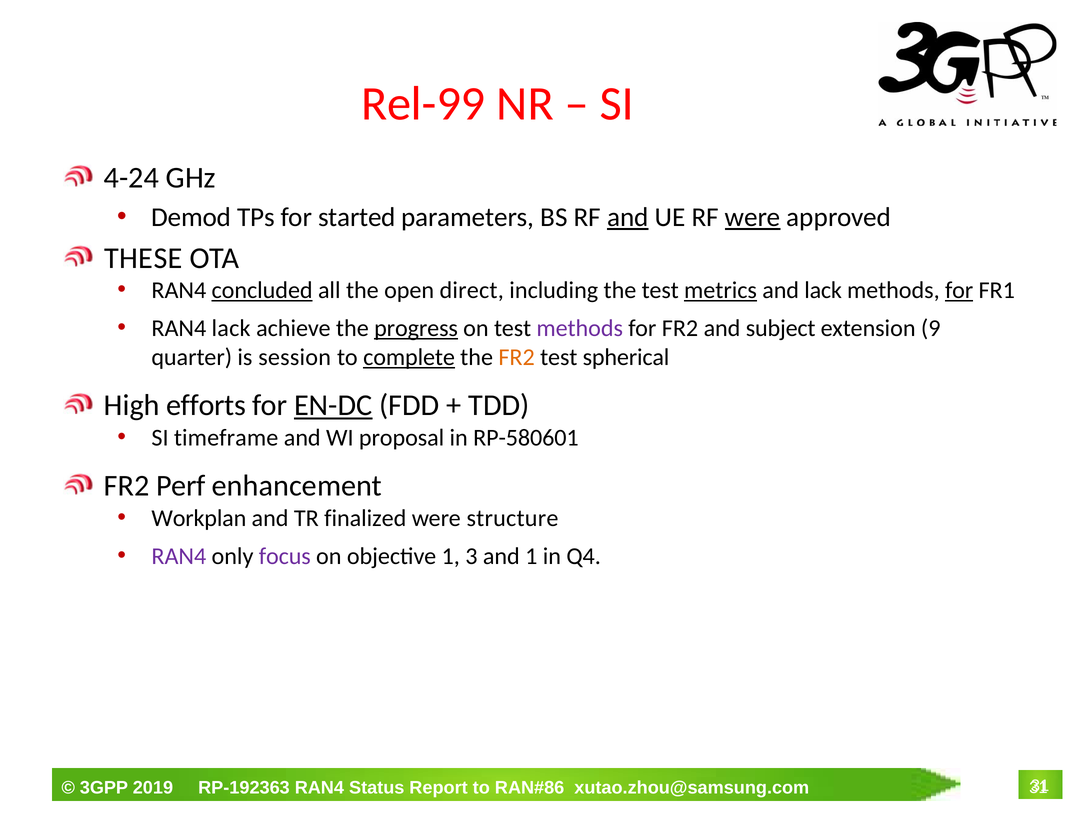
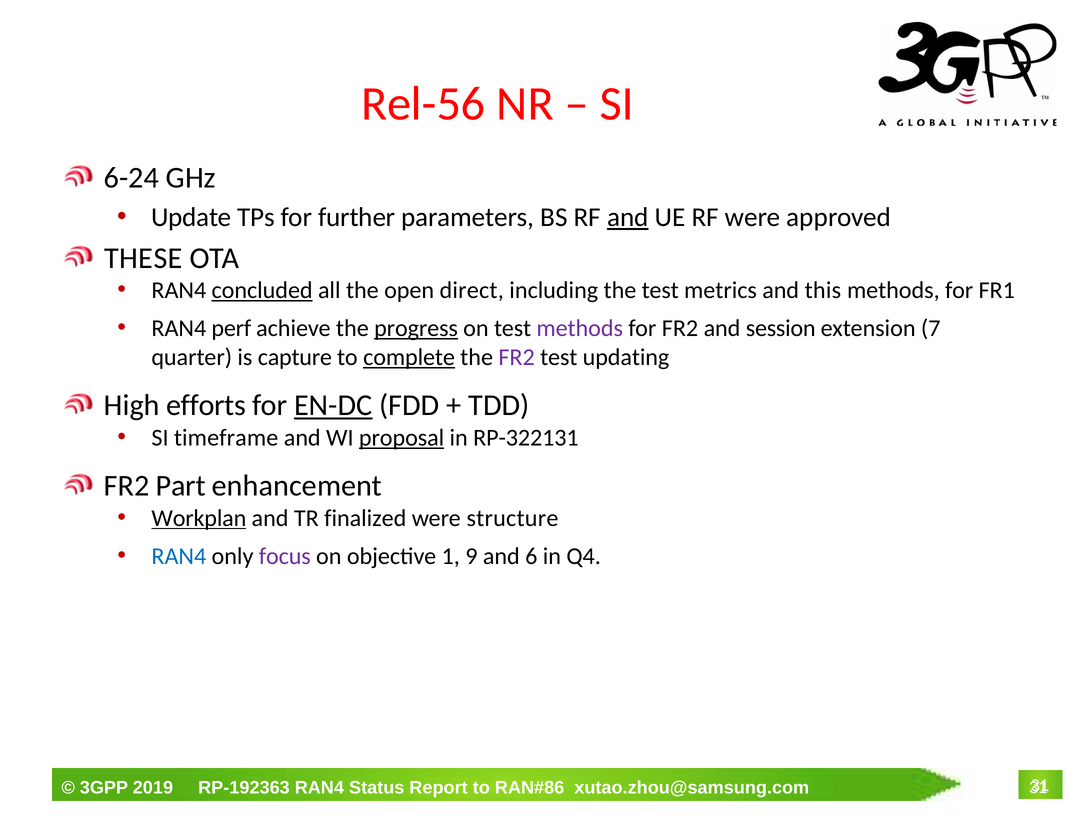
Rel-99: Rel-99 -> Rel-56
4-24: 4-24 -> 6-24
Demod: Demod -> Update
started: started -> further
were at (753, 217) underline: present -> none
metrics underline: present -> none
and lack: lack -> this
for at (959, 290) underline: present -> none
RAN4 lack: lack -> perf
subject: subject -> session
9: 9 -> 7
session: session -> capture
FR2 at (517, 357) colour: orange -> purple
spherical: spherical -> updating
proposal underline: none -> present
RP-580601: RP-580601 -> RP-322131
Perf: Perf -> Part
Workplan underline: none -> present
RAN4 at (179, 556) colour: purple -> blue
3: 3 -> 9
and 1: 1 -> 6
